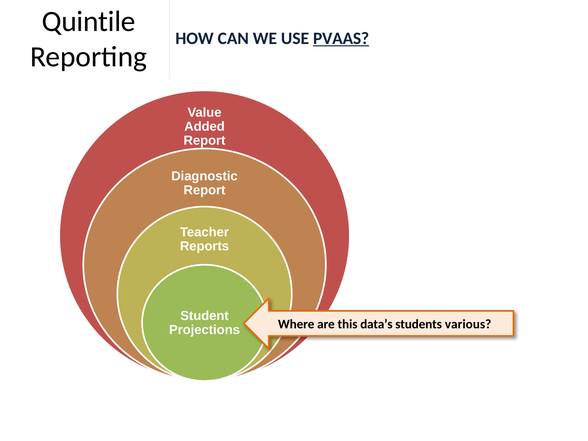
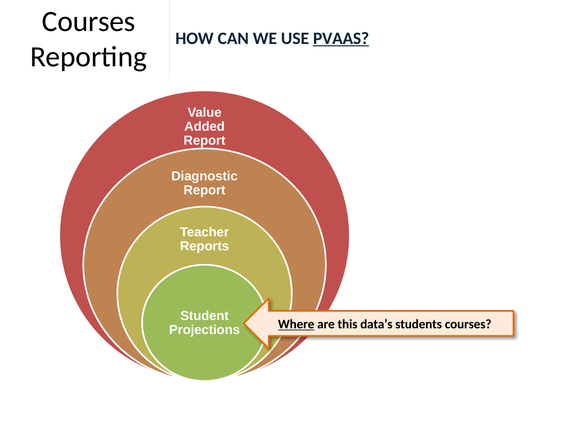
Quintile at (89, 22): Quintile -> Courses
Where underline: none -> present
students various: various -> courses
